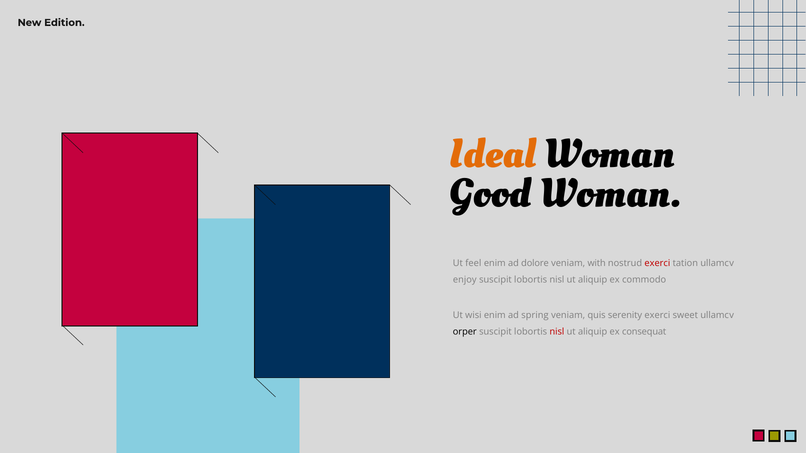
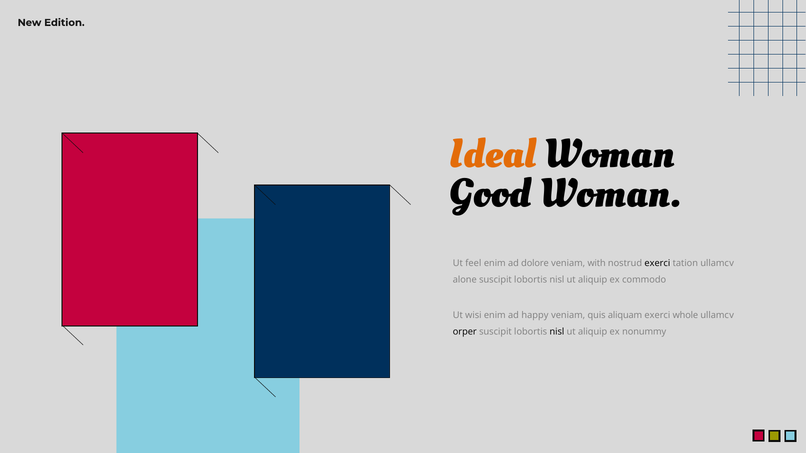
exerci at (657, 264) colour: red -> black
enjoy: enjoy -> alone
spring: spring -> happy
serenity: serenity -> aliquam
sweet: sweet -> whole
nisl at (557, 332) colour: red -> black
consequat: consequat -> nonummy
